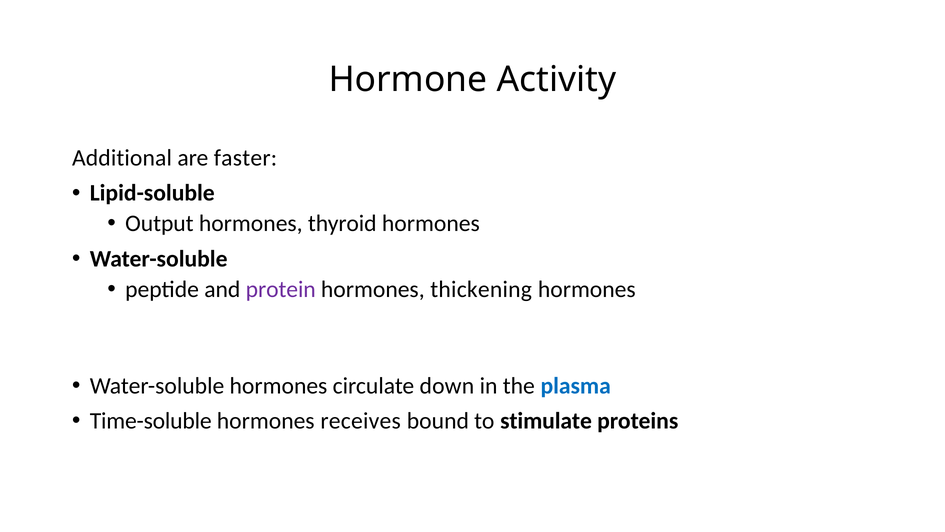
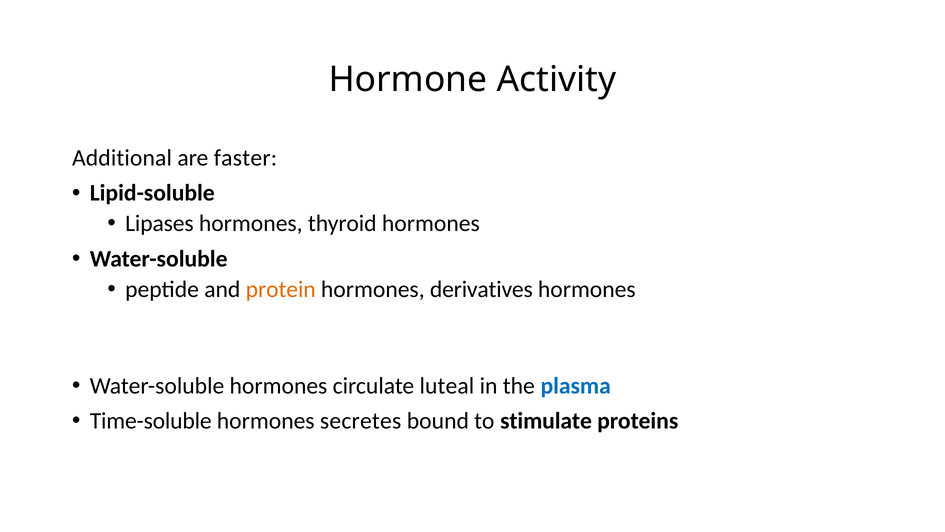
Output: Output -> Lipases
protein colour: purple -> orange
thickening: thickening -> derivatives
down: down -> luteal
receives: receives -> secretes
